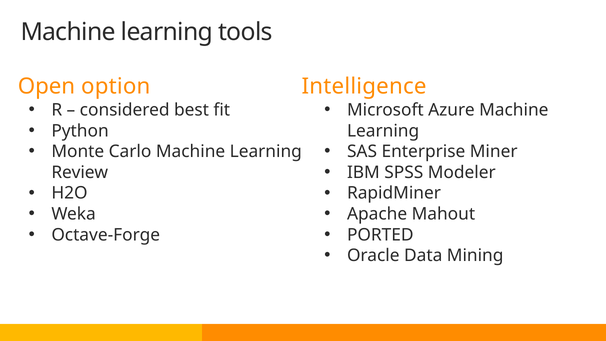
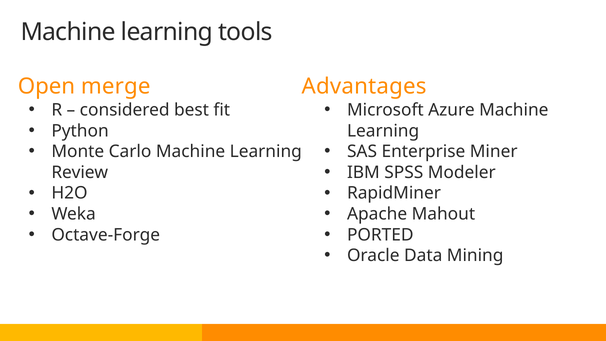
option: option -> merge
Intelligence: Intelligence -> Advantages
